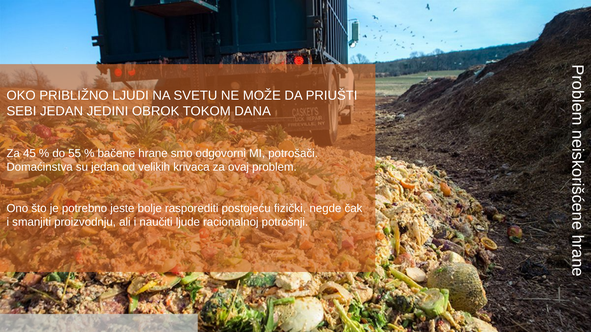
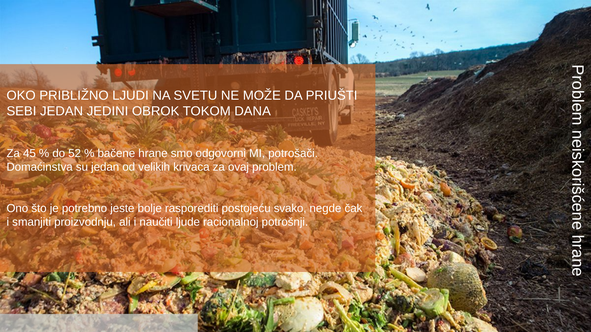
55: 55 -> 52
fizički: fizički -> svako
